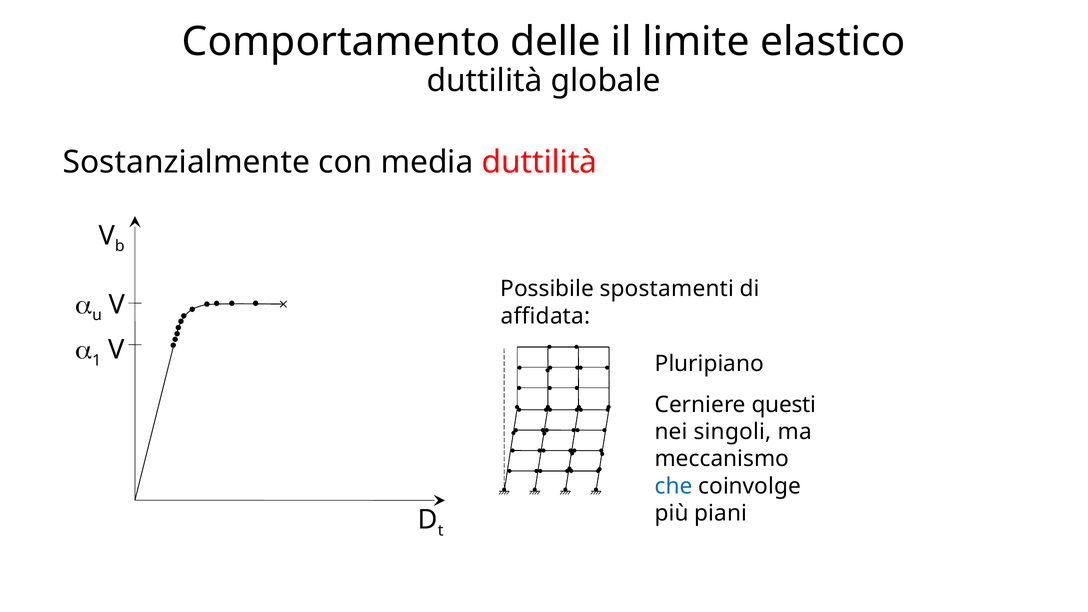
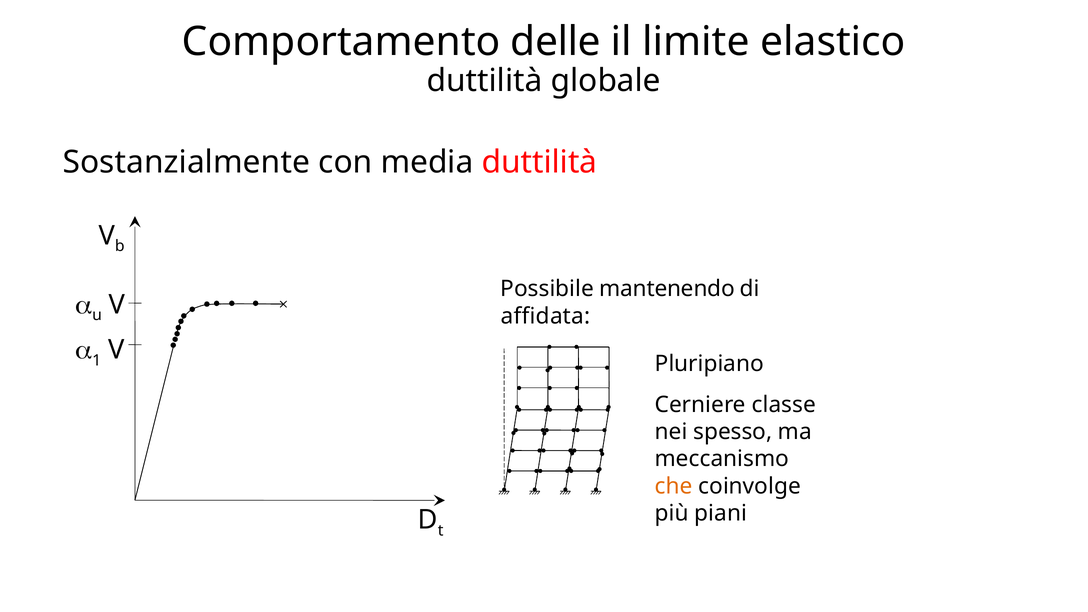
spostamenti: spostamenti -> mantenendo
questi: questi -> classe
singoli: singoli -> spesso
che colour: blue -> orange
